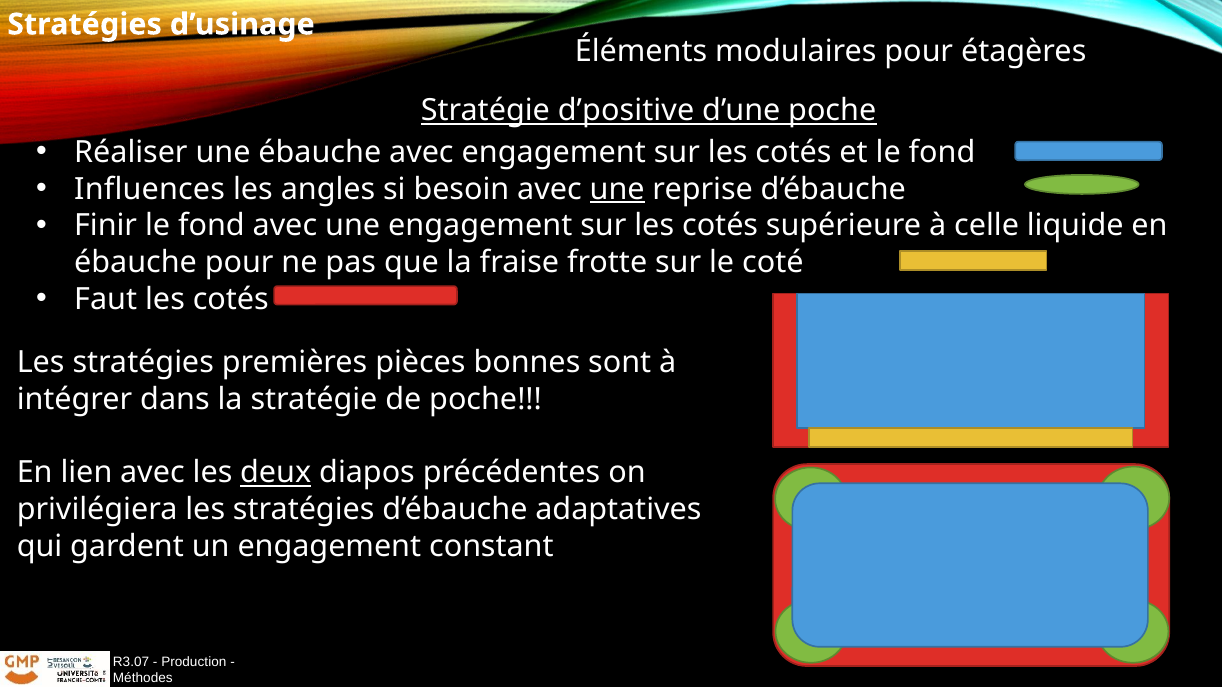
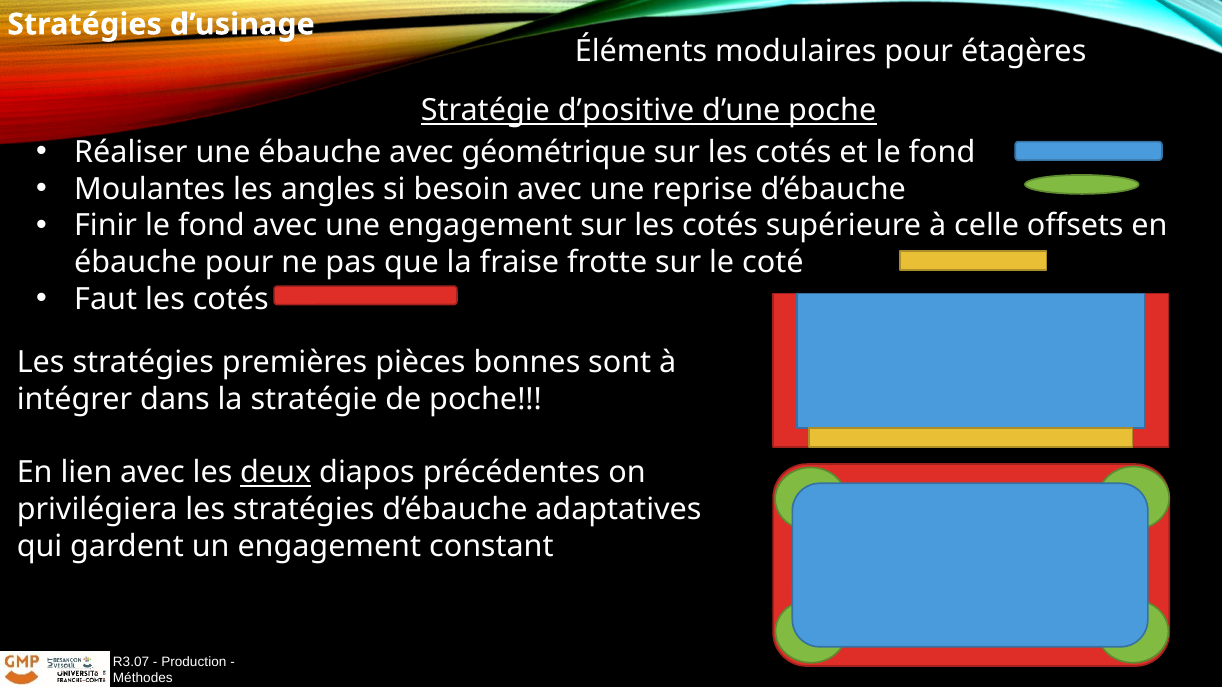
avec engagement: engagement -> géométrique
Influences: Influences -> Moulantes
une at (617, 189) underline: present -> none
liquide: liquide -> offsets
